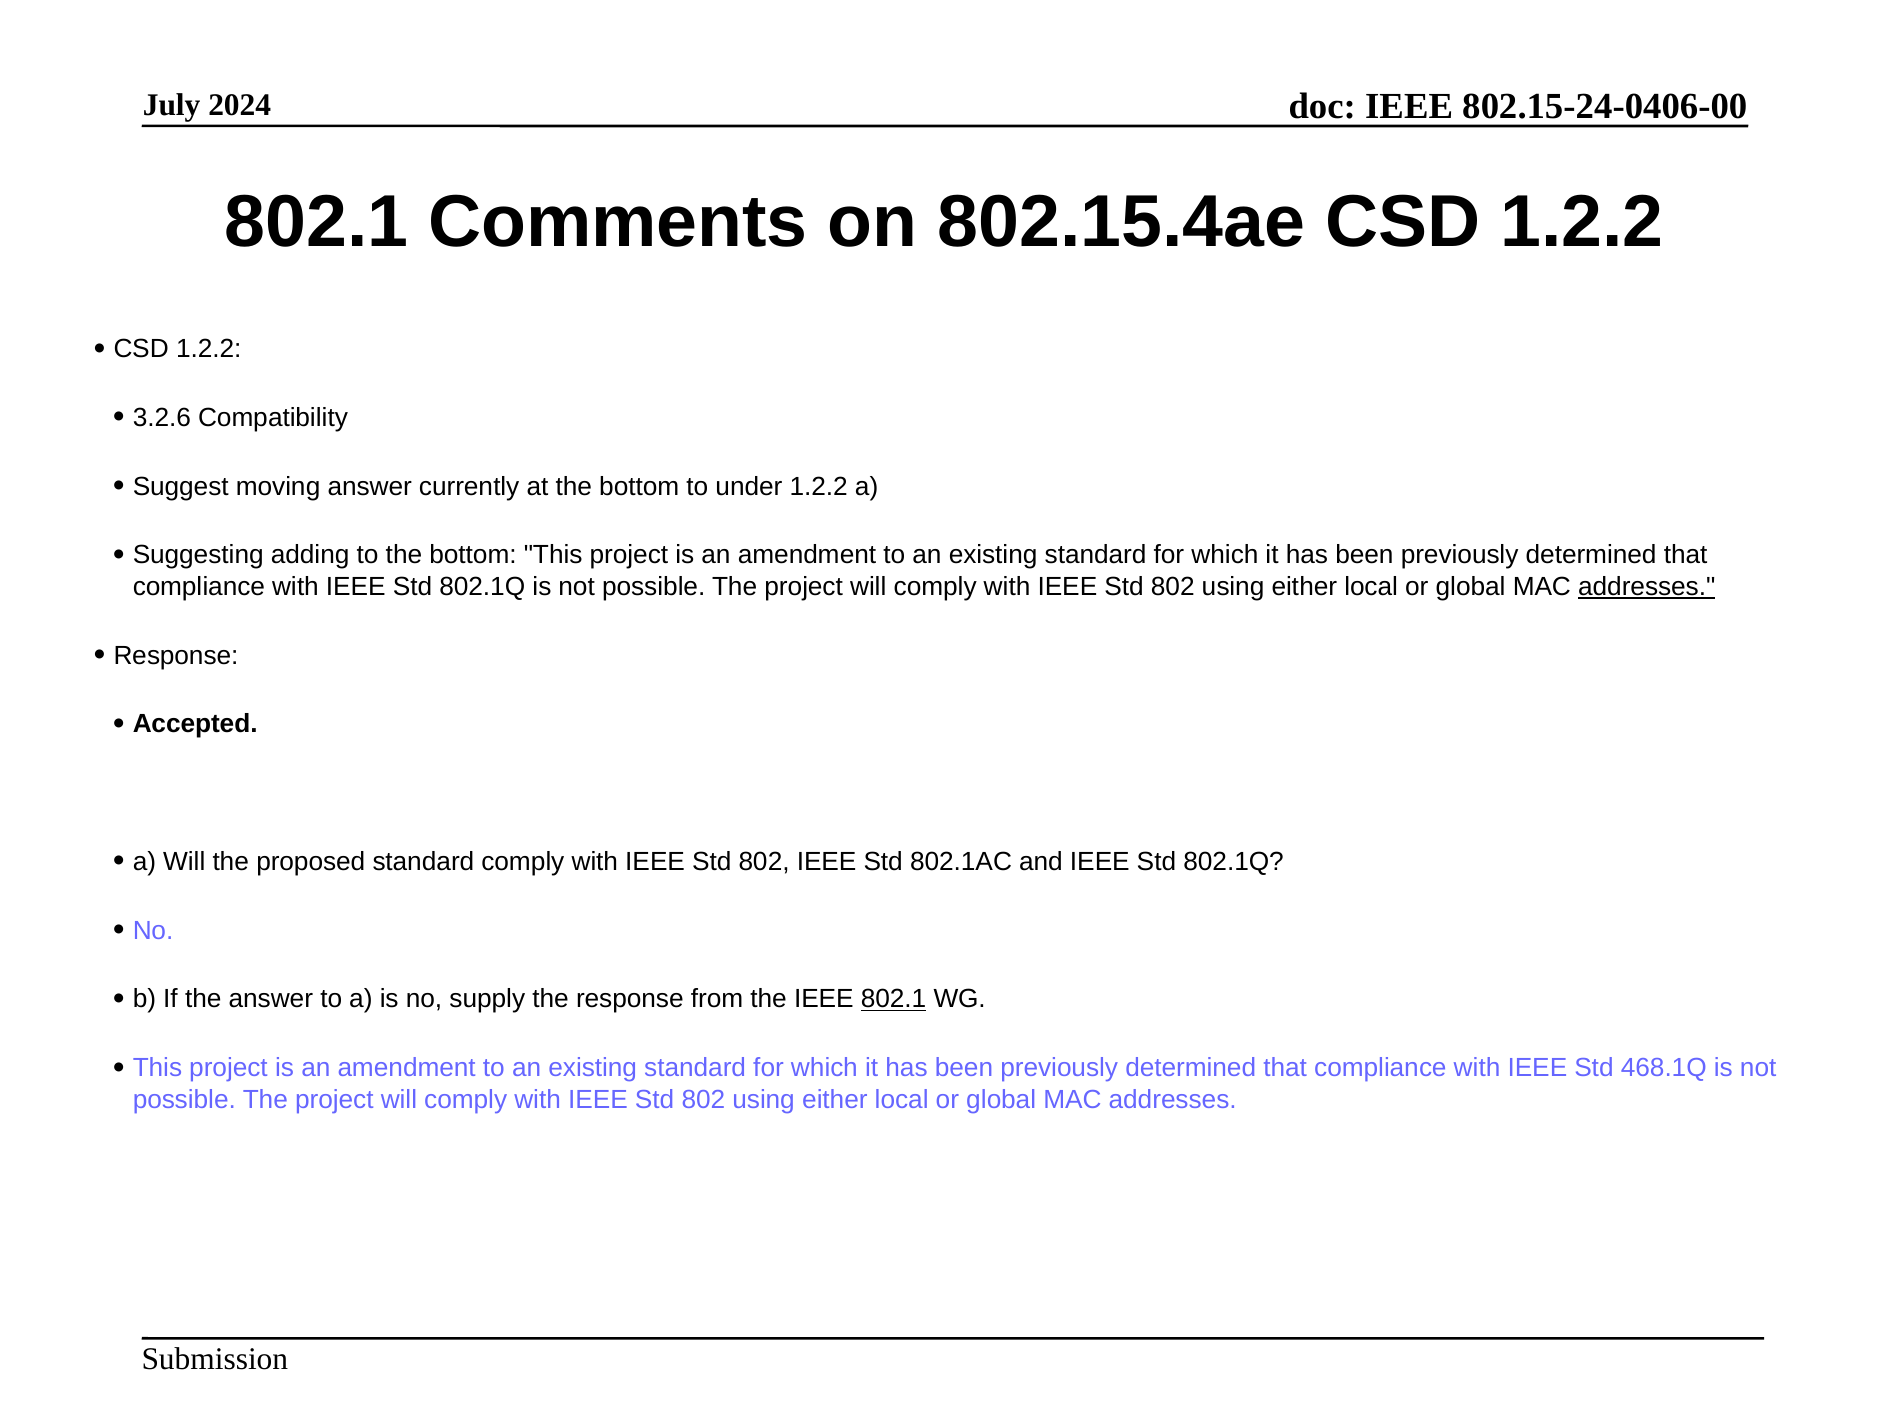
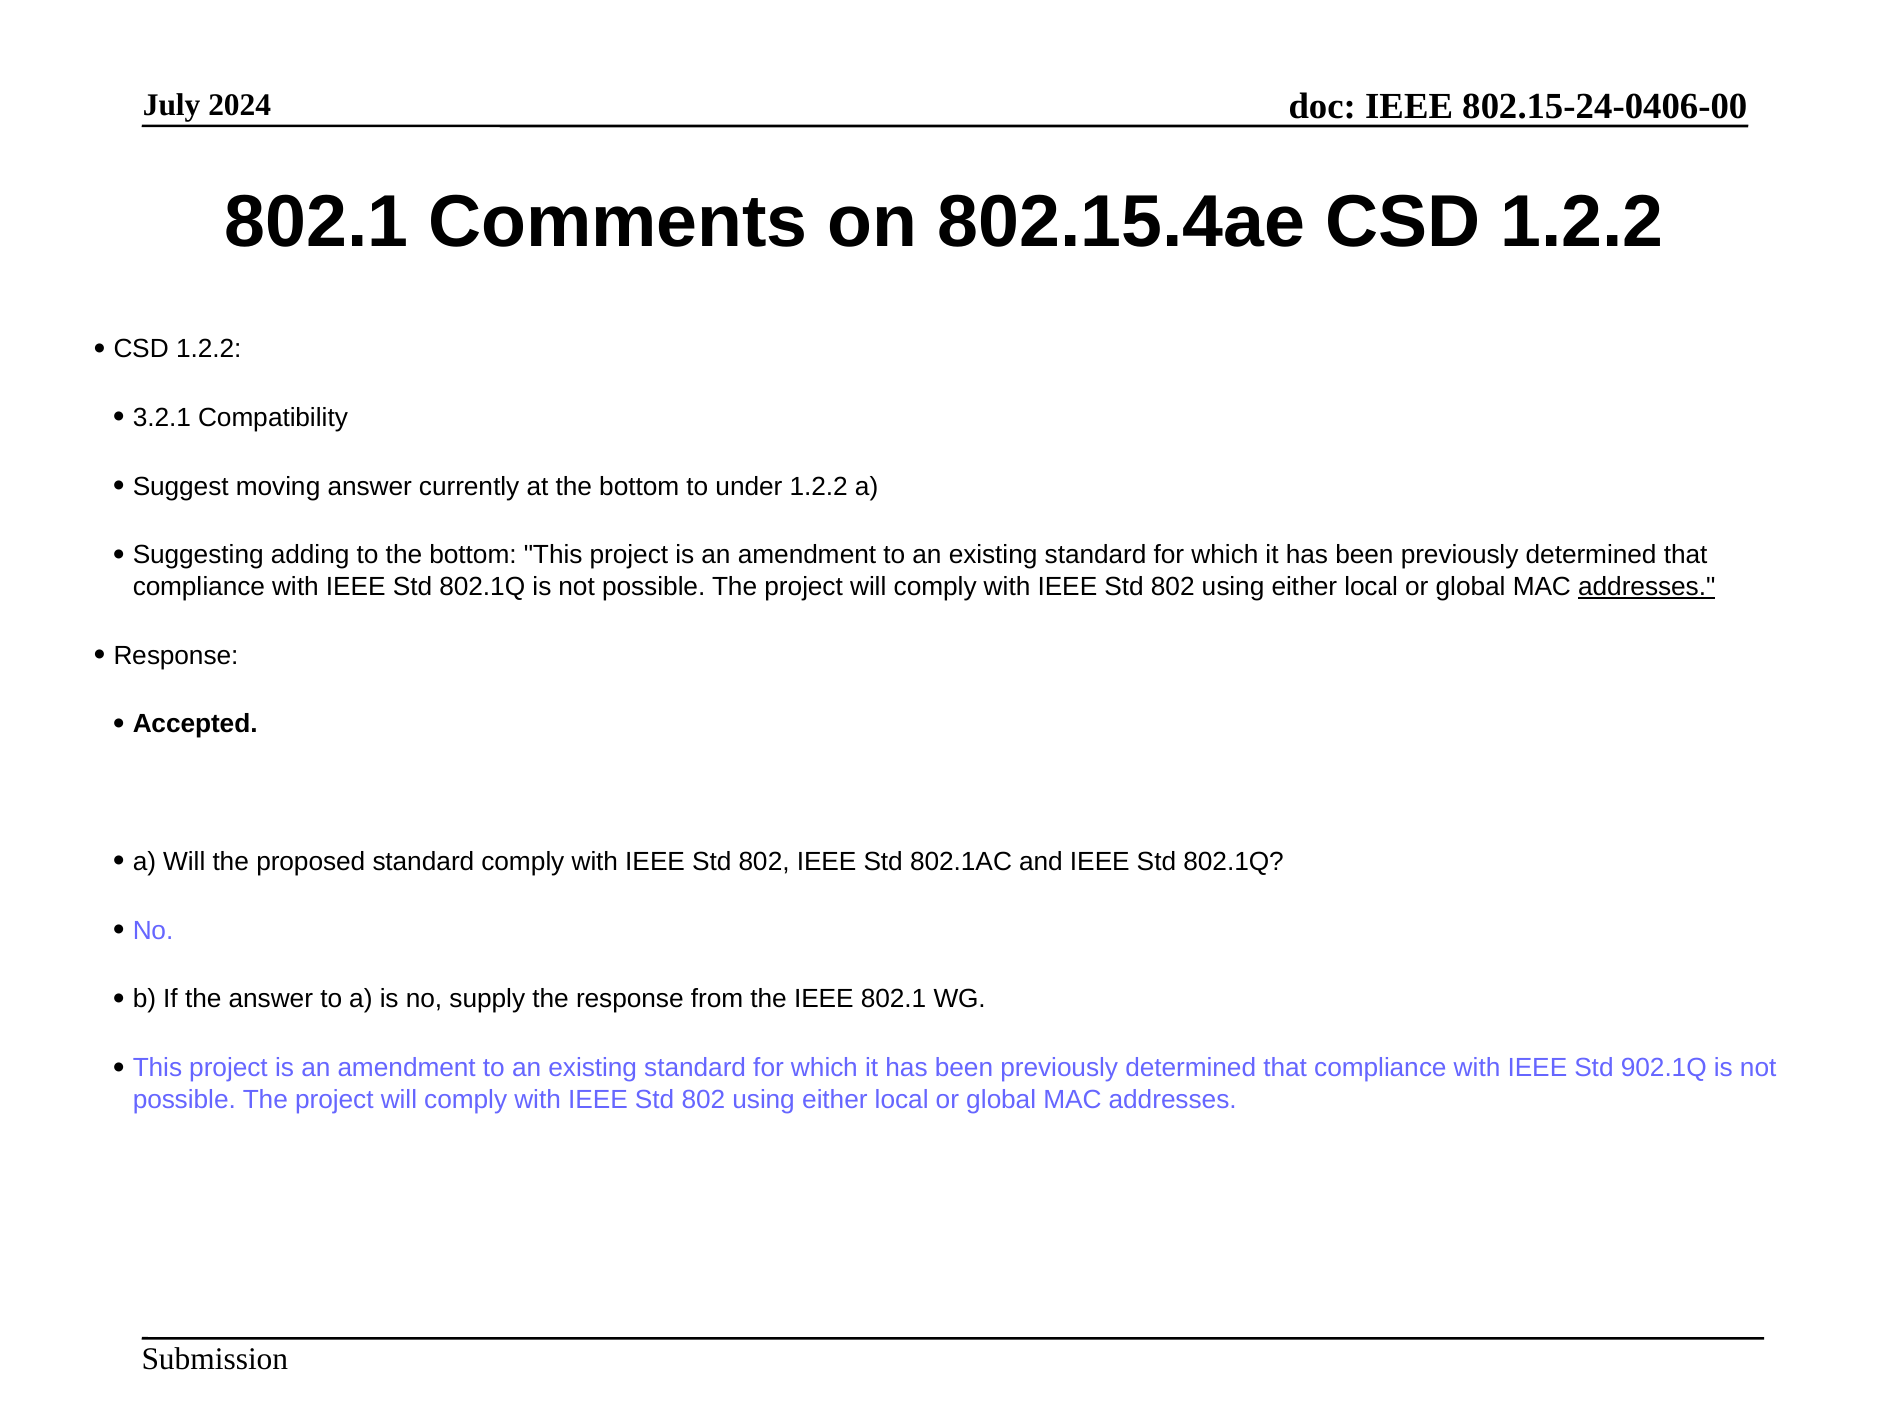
3.2.6: 3.2.6 -> 3.2.1
802.1 at (894, 1000) underline: present -> none
468.1Q: 468.1Q -> 902.1Q
